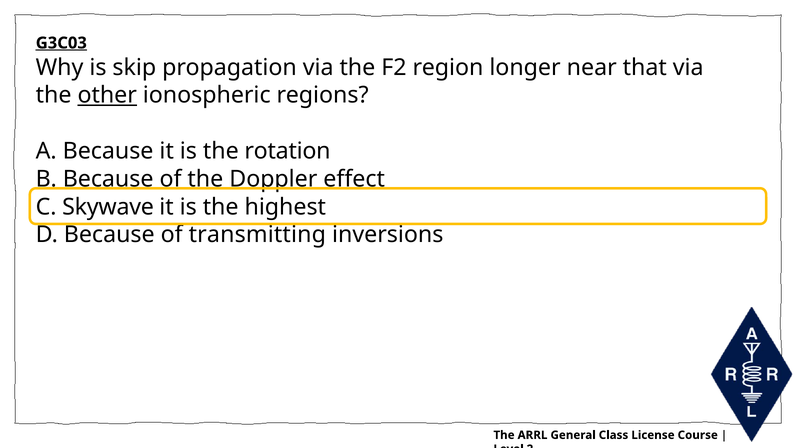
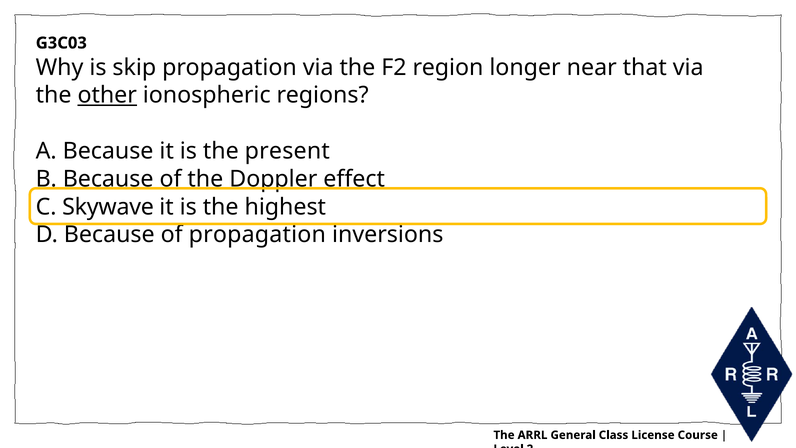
G3C03 underline: present -> none
rotation: rotation -> present
of transmitting: transmitting -> propagation
